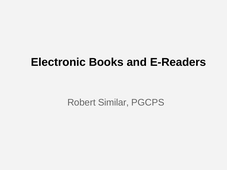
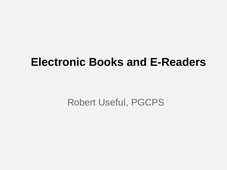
Similar: Similar -> Useful
